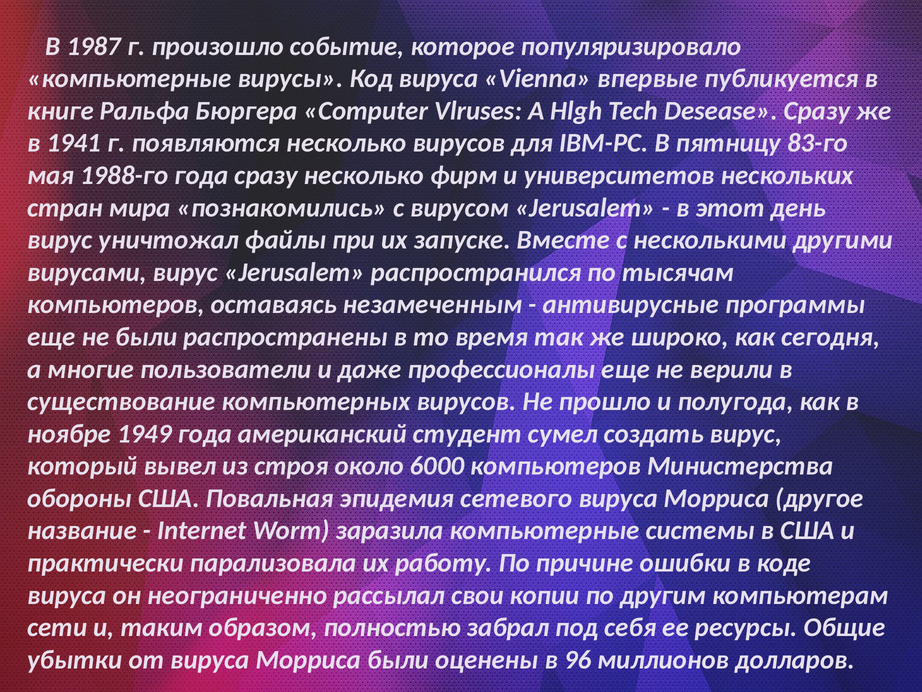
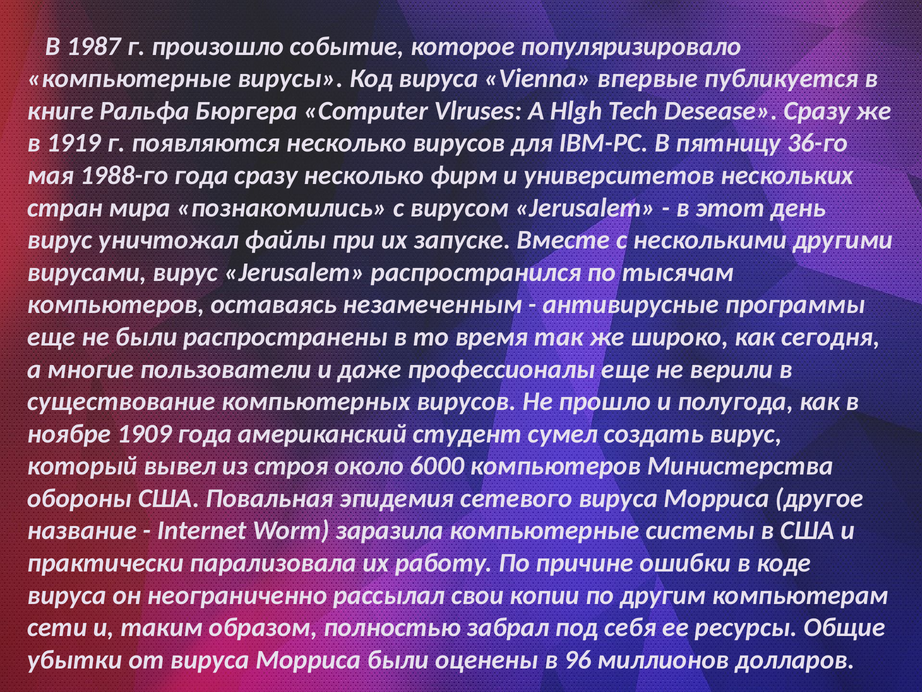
1941: 1941 -> 1919
83-го: 83-го -> 36-го
1949: 1949 -> 1909
